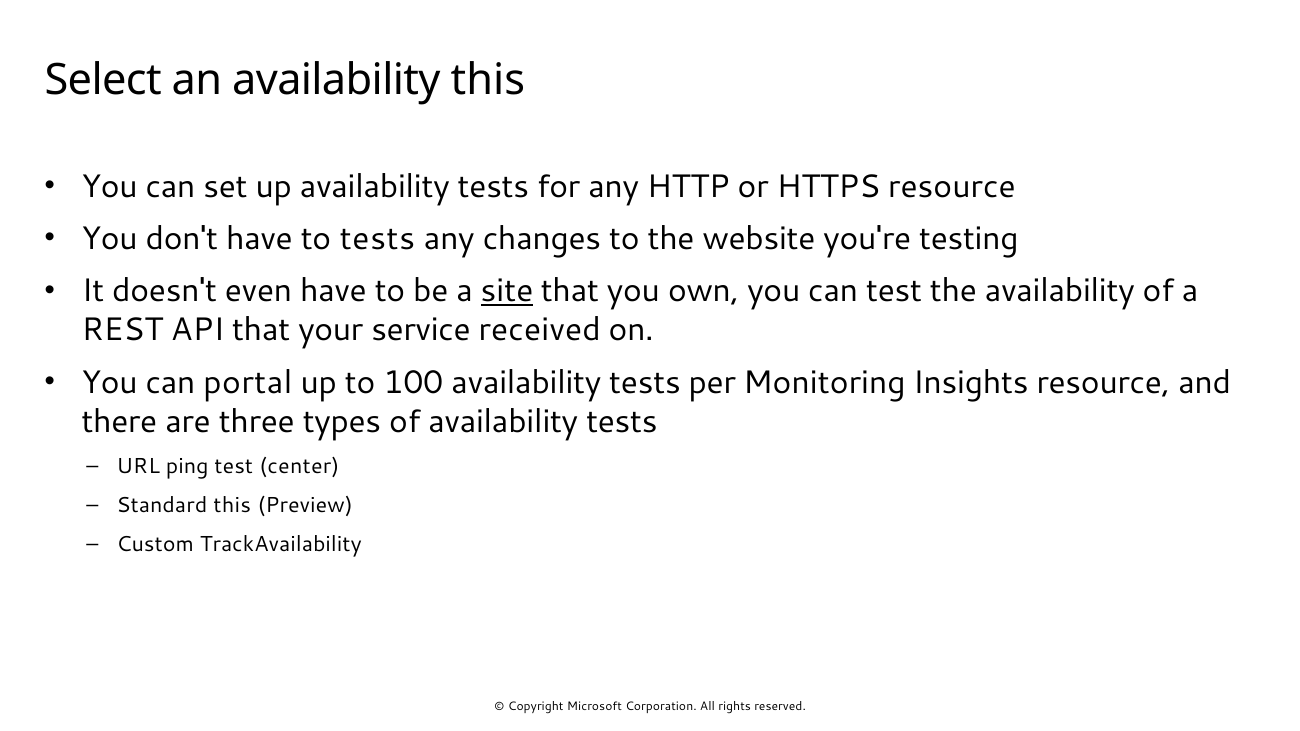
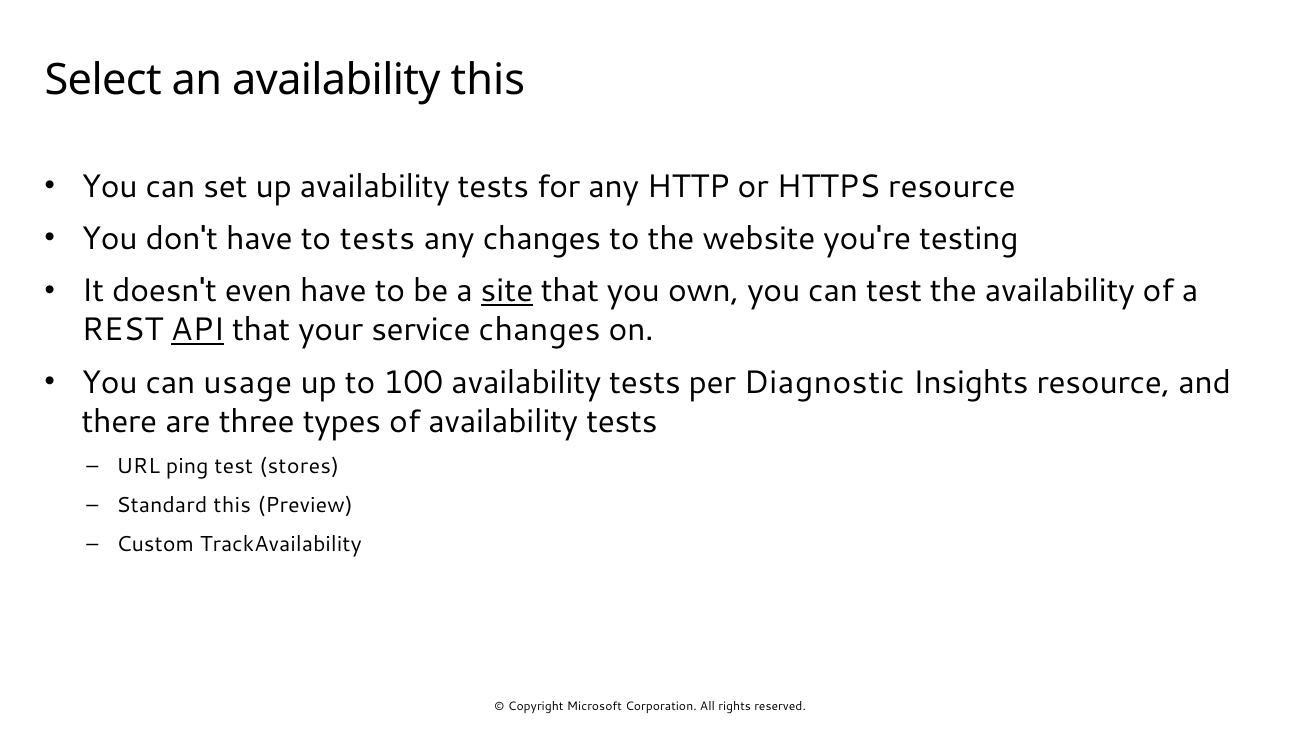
API underline: none -> present
service received: received -> changes
portal: portal -> usage
Monitoring: Monitoring -> Diagnostic
center: center -> stores
